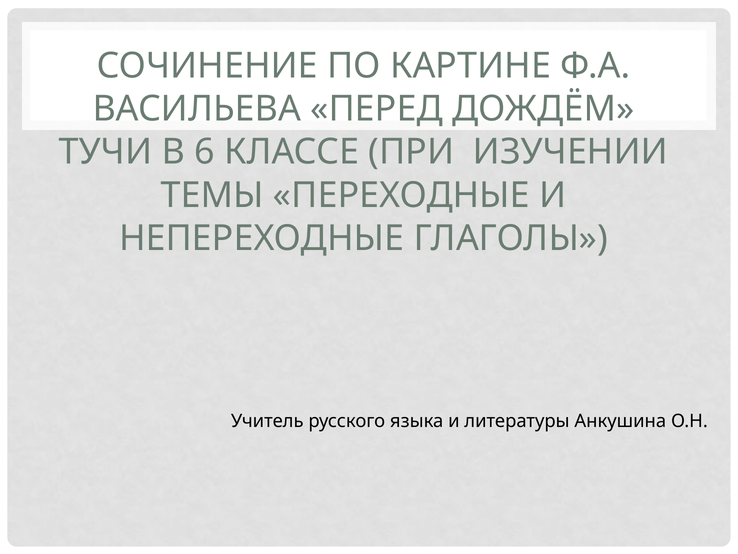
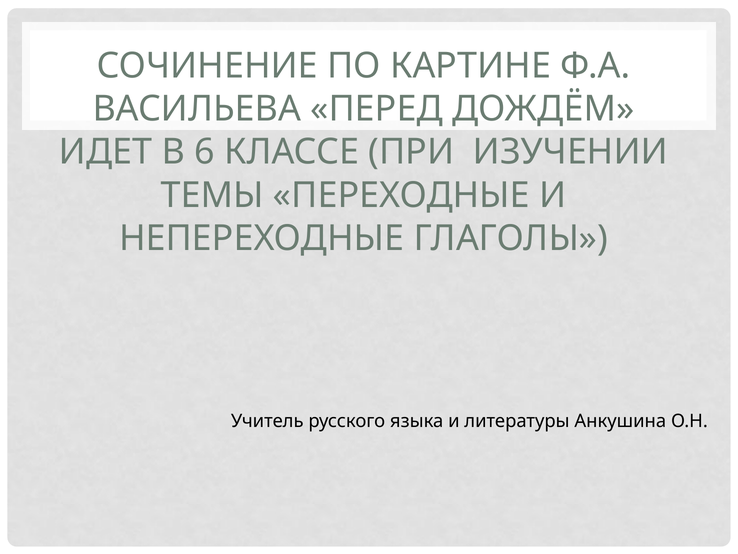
ТУЧИ: ТУЧИ -> ИДЕТ
